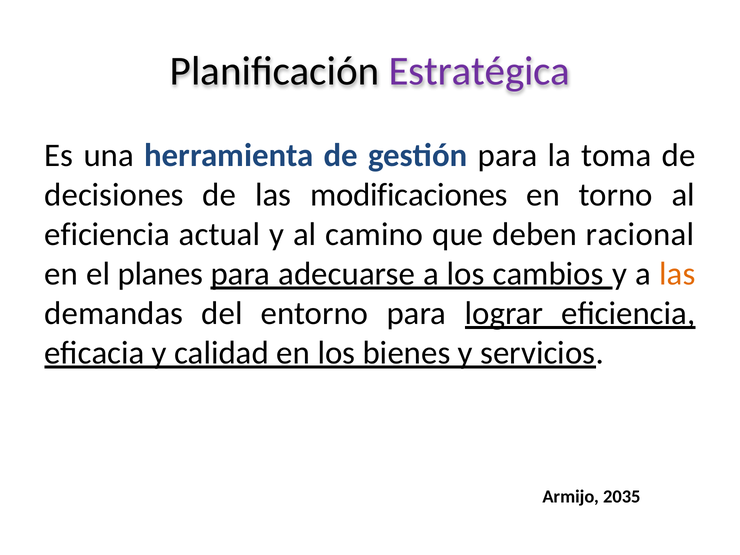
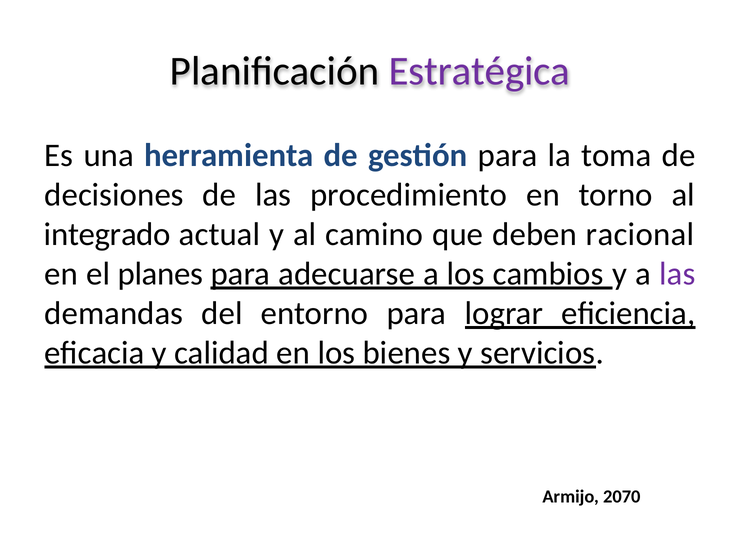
modificaciones: modificaciones -> procedimiento
eficiencia at (107, 234): eficiencia -> integrado
las at (677, 274) colour: orange -> purple
2035: 2035 -> 2070
